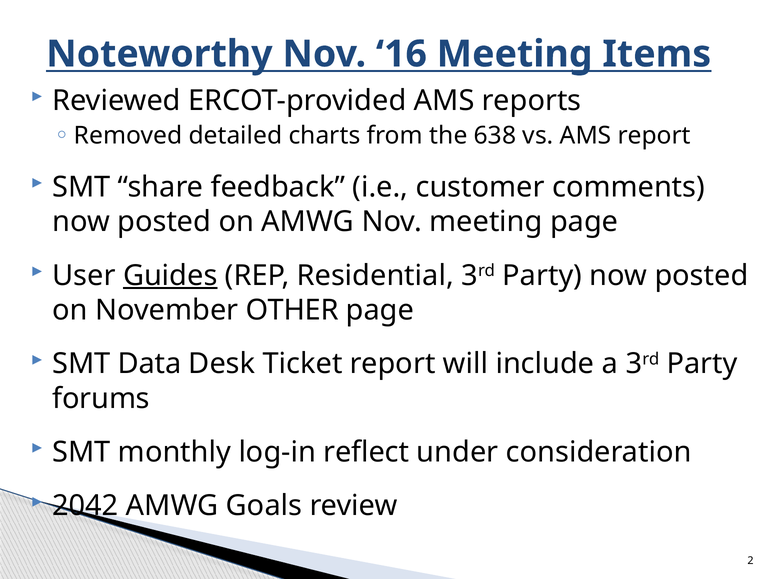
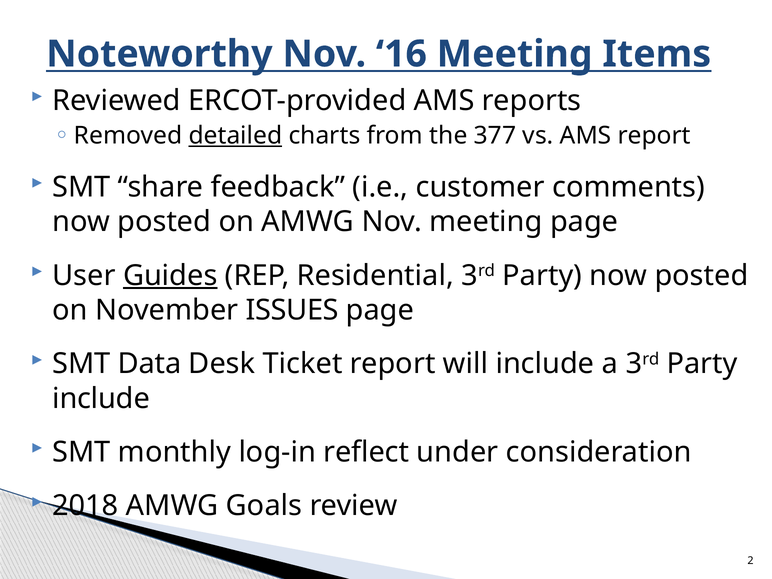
detailed underline: none -> present
638: 638 -> 377
OTHER: OTHER -> ISSUES
forums at (101, 399): forums -> include
2042: 2042 -> 2018
